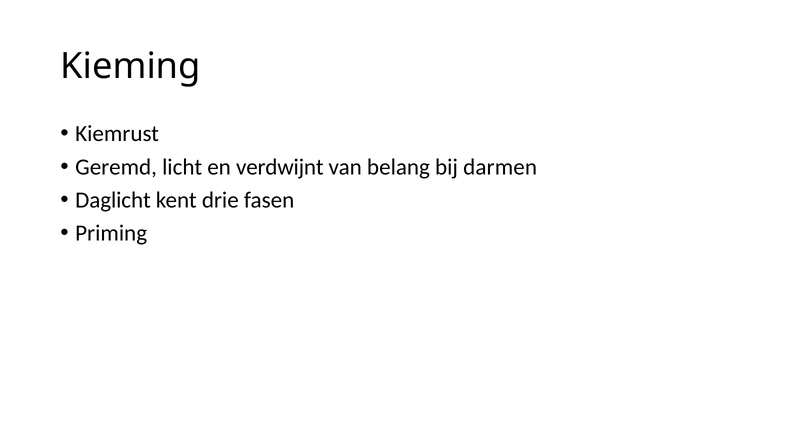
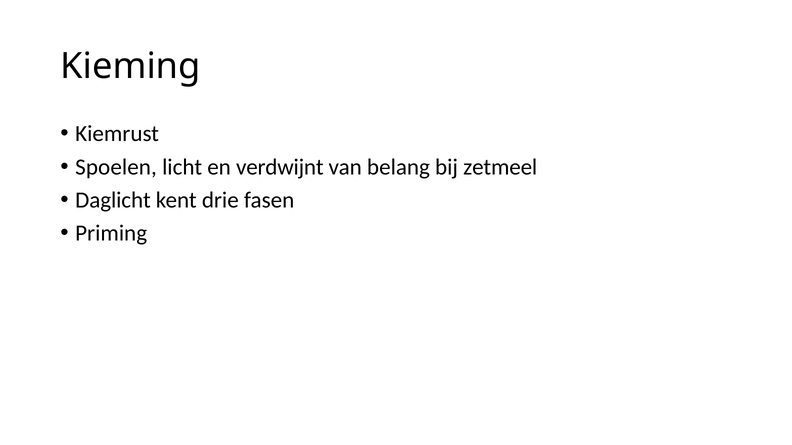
Geremd: Geremd -> Spoelen
darmen: darmen -> zetmeel
